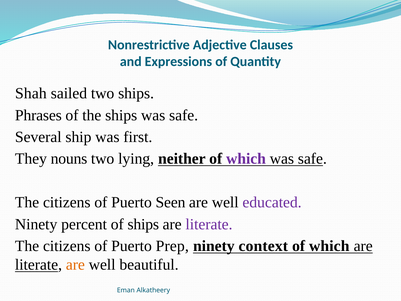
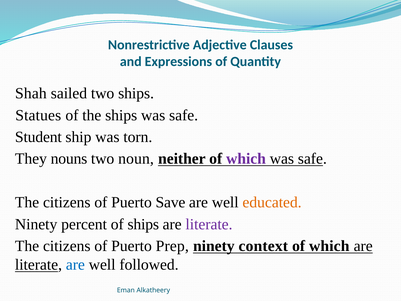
Phrases: Phrases -> Statues
Several: Several -> Student
first: first -> torn
lying: lying -> noun
Seen: Seen -> Save
educated colour: purple -> orange
are at (75, 265) colour: orange -> blue
beautiful: beautiful -> followed
